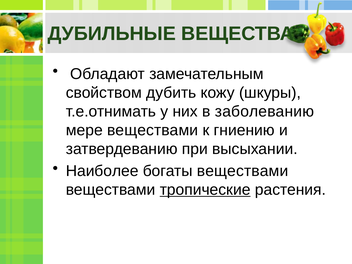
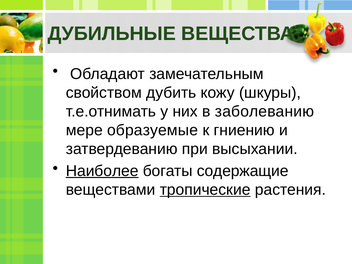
мере веществами: веществами -> образуемые
Наиболее underline: none -> present
богаты веществами: веществами -> содержащие
